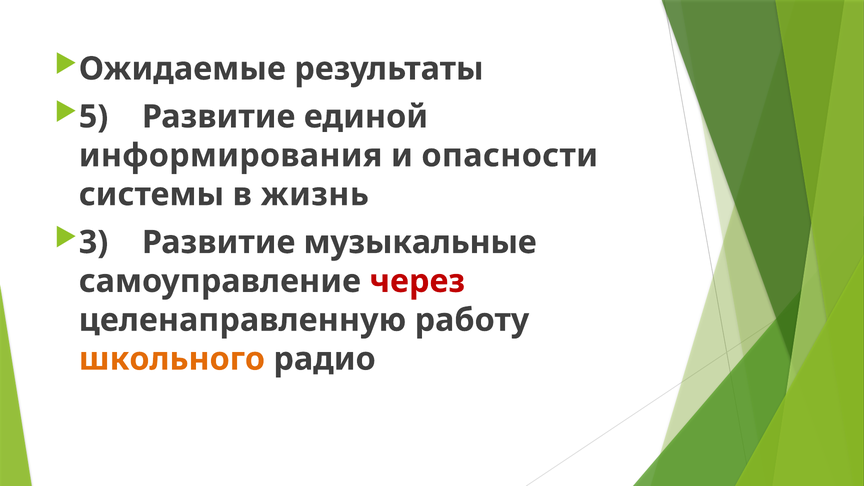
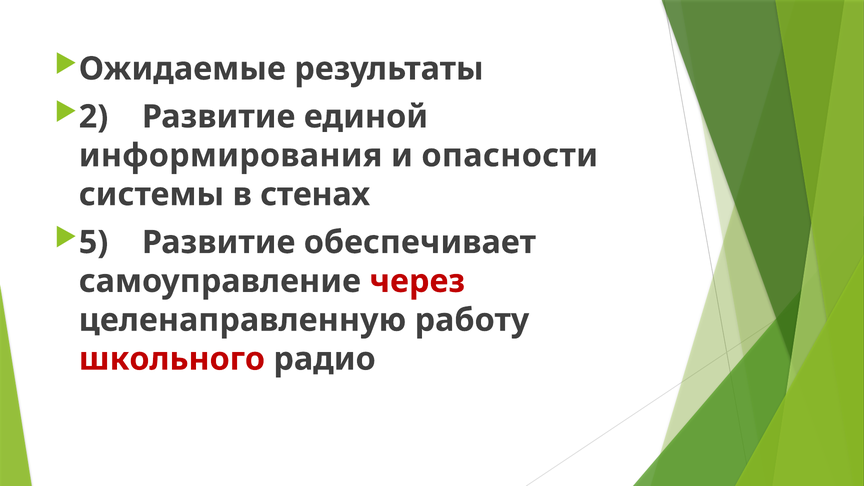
5: 5 -> 2
жизнь: жизнь -> стенах
3: 3 -> 5
музыкальные: музыкальные -> обеспечивает
школьного colour: orange -> red
